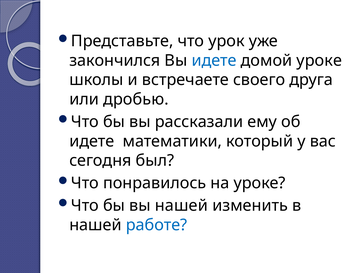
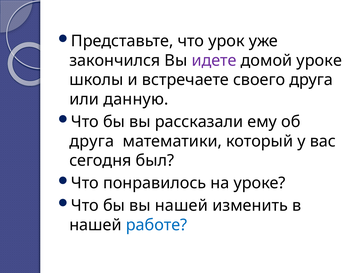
идете at (214, 60) colour: blue -> purple
дробью: дробью -> данную
идете at (92, 141): идете -> друга
